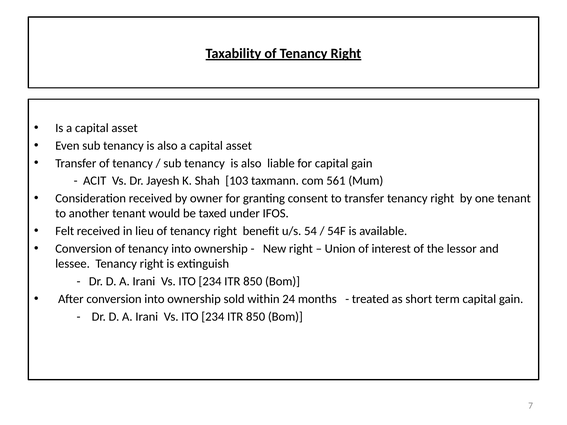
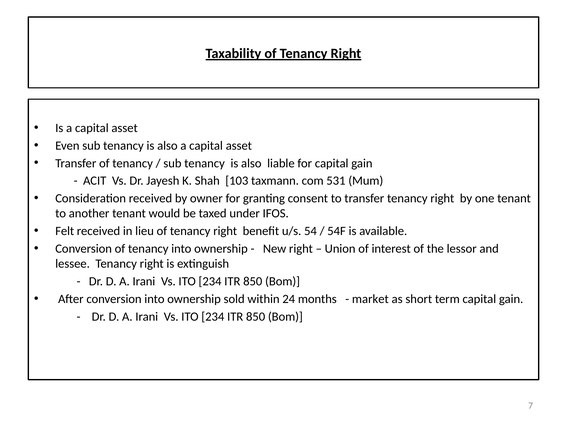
561: 561 -> 531
treated: treated -> market
